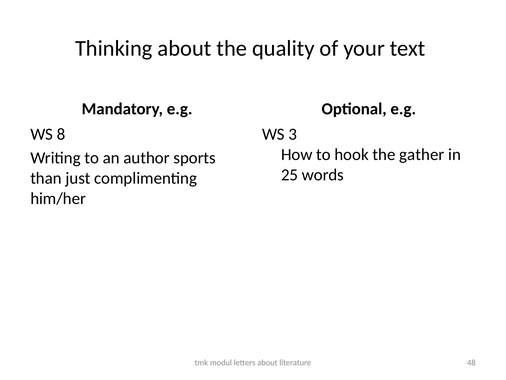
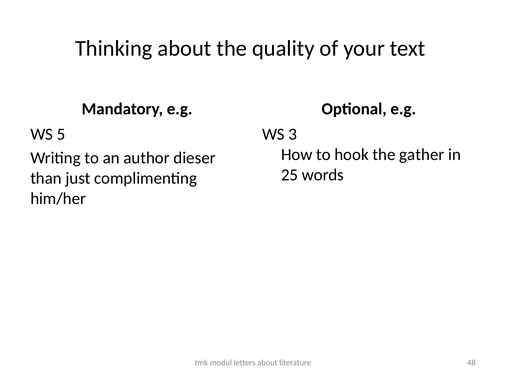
8: 8 -> 5
sports: sports -> dieser
